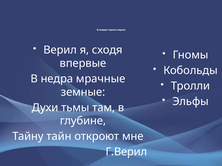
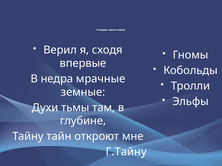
Г.Верил: Г.Верил -> Г.Тайну
